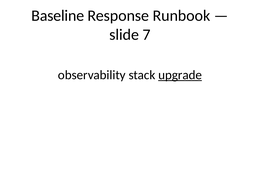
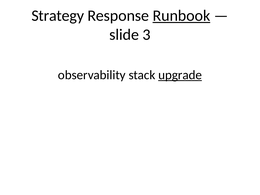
Baseline: Baseline -> Strategy
Runbook underline: none -> present
7: 7 -> 3
